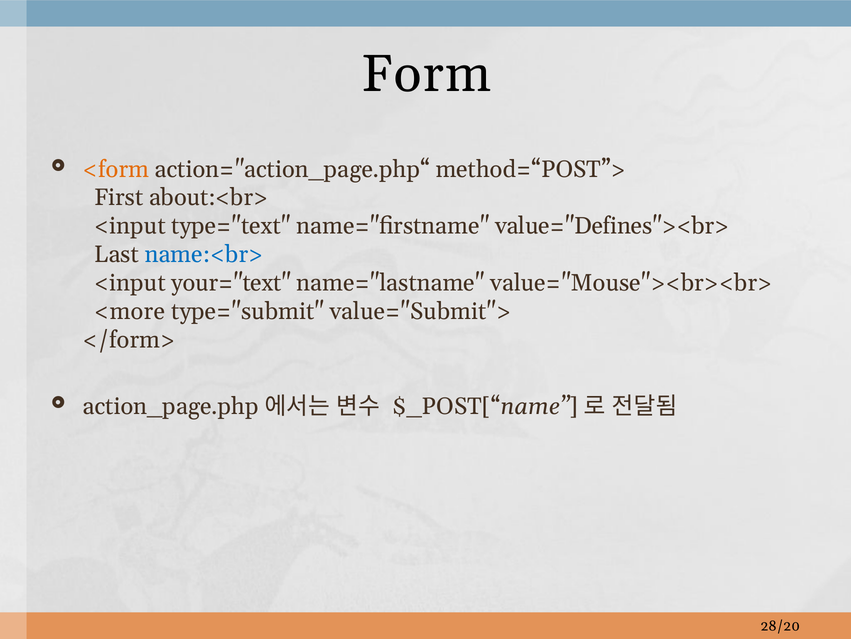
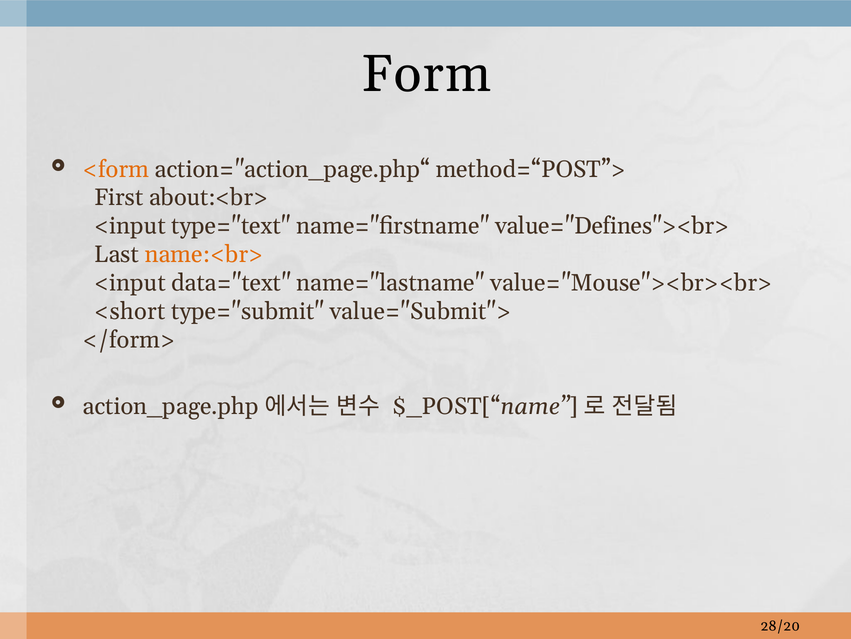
name:<br> colour: blue -> orange
your="text: your="text -> data="text
<more: <more -> <short
